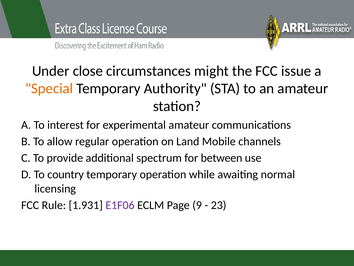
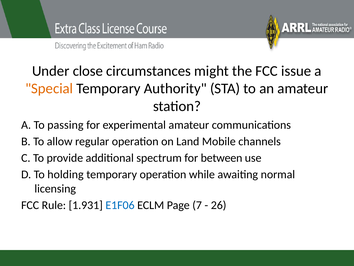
interest: interest -> passing
country: country -> holding
E1F06 colour: purple -> blue
9: 9 -> 7
23: 23 -> 26
